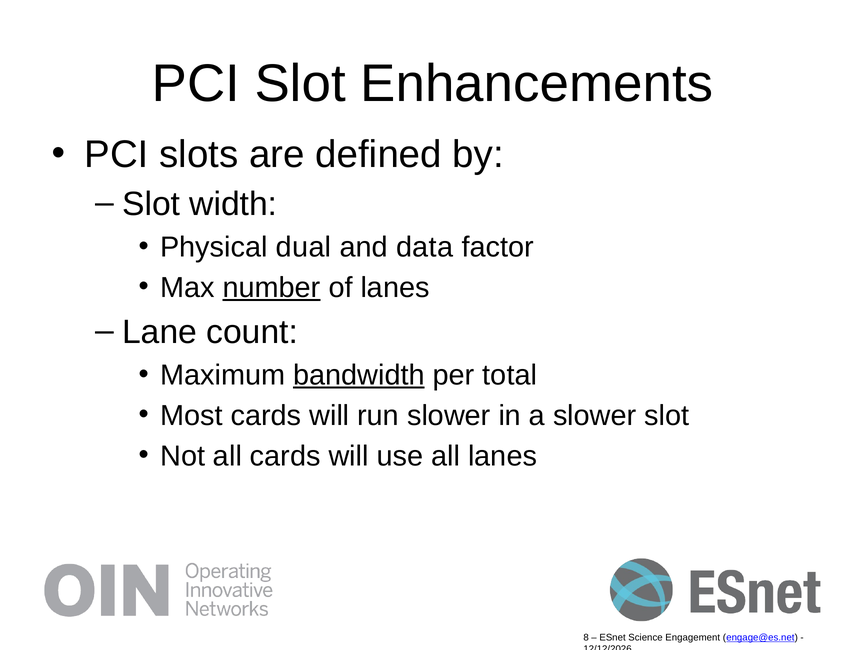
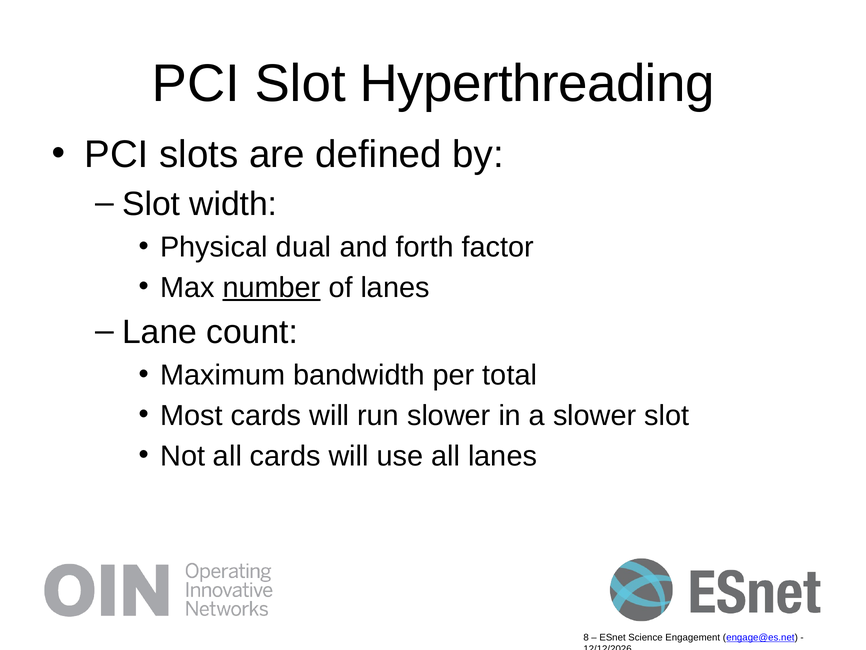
Enhancements: Enhancements -> Hyperthreading
data: data -> forth
bandwidth underline: present -> none
